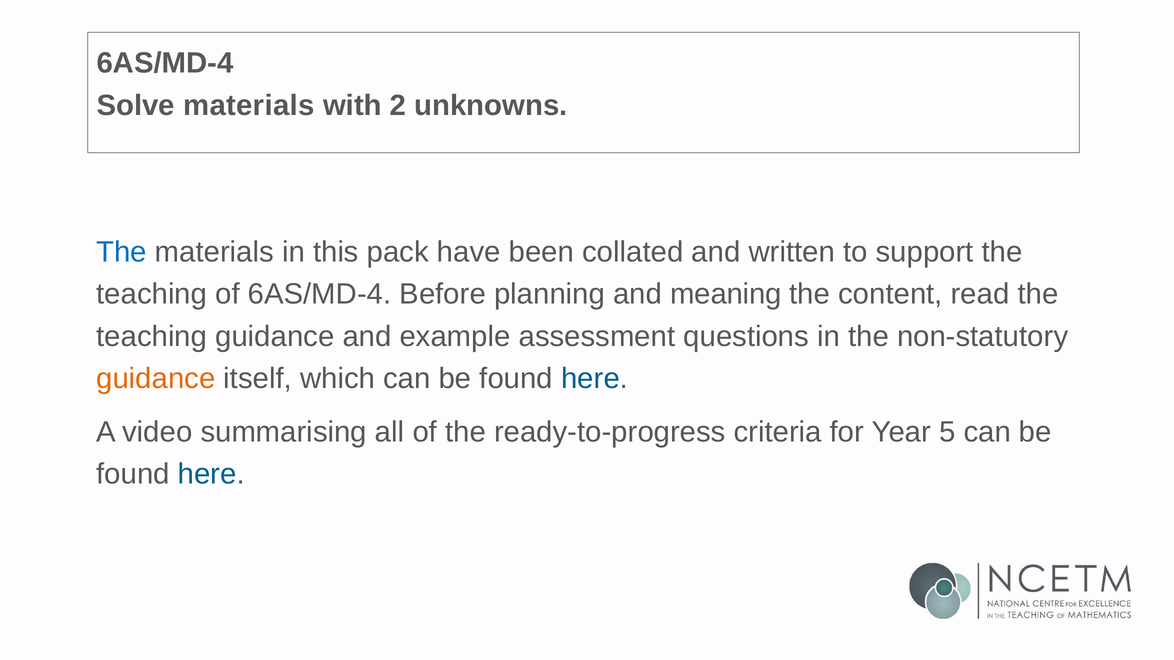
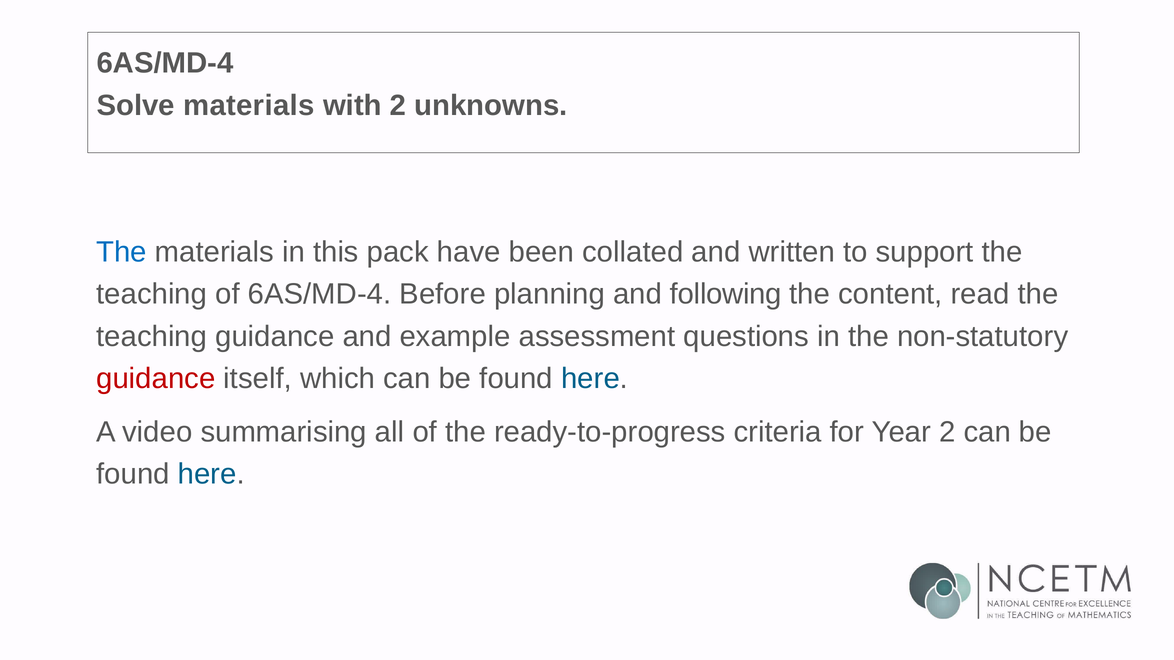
meaning: meaning -> following
guidance at (156, 379) colour: orange -> red
Year 5: 5 -> 2
